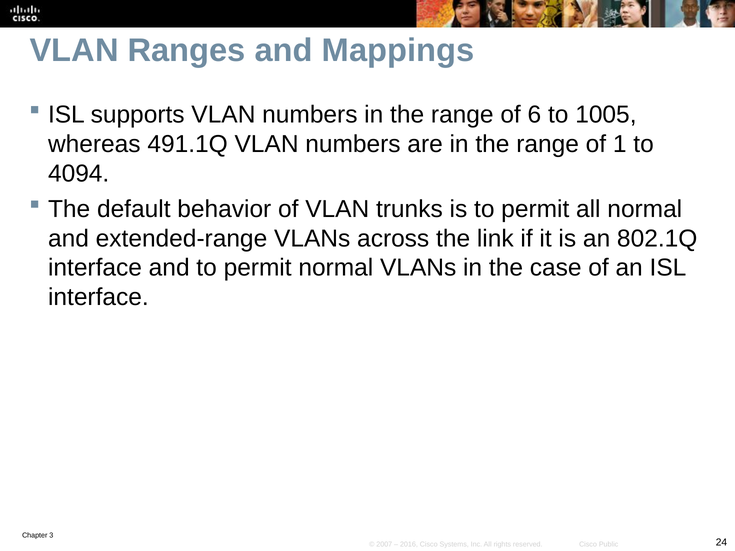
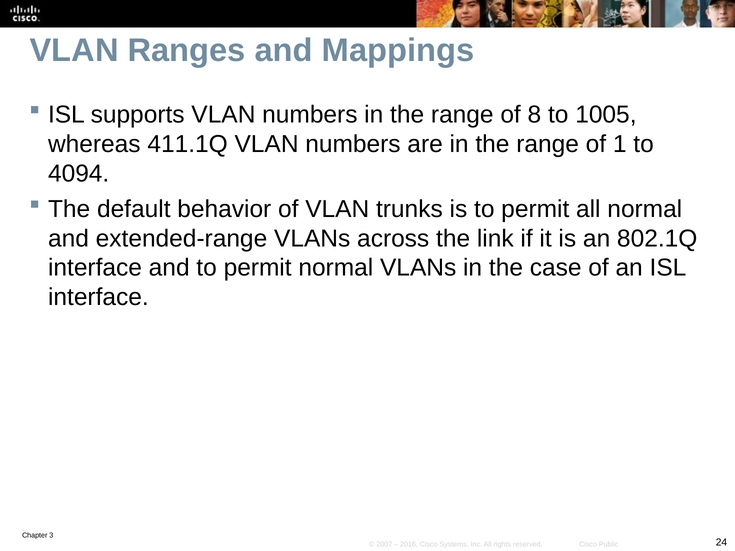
6: 6 -> 8
491.1Q: 491.1Q -> 411.1Q
